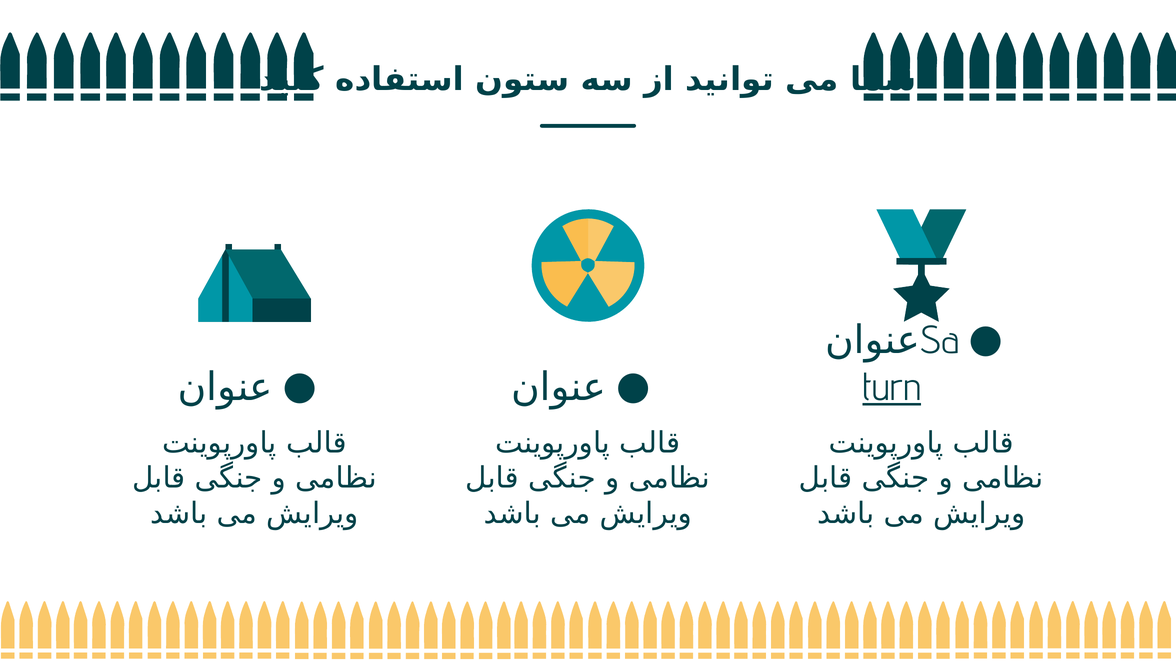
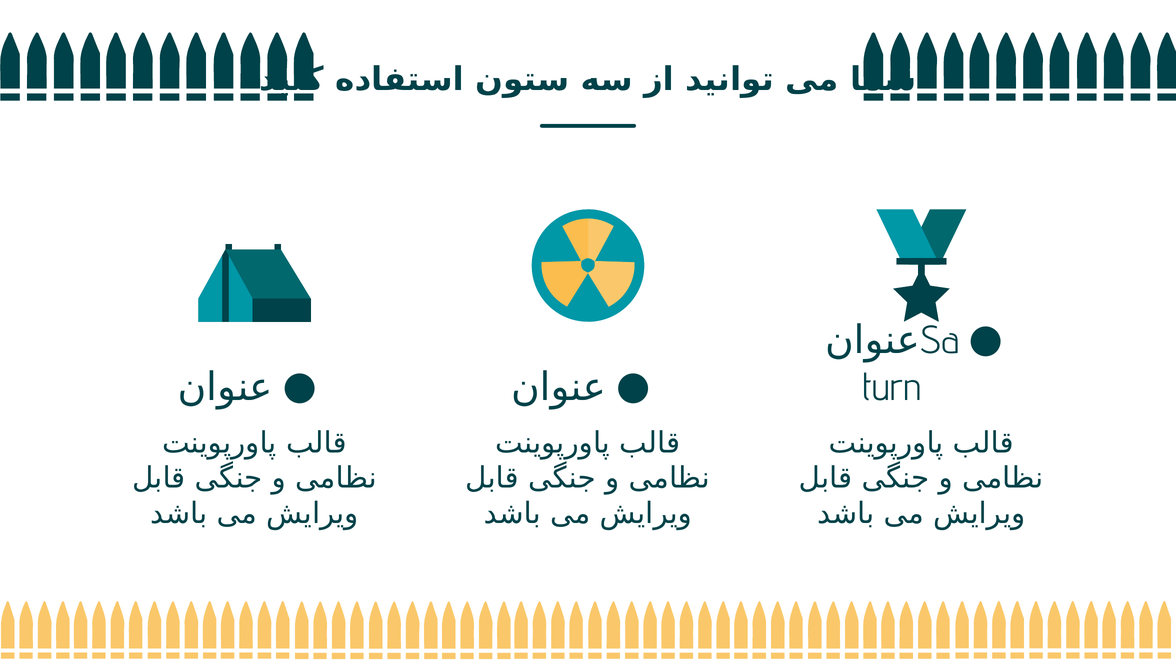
turn underline: present -> none
